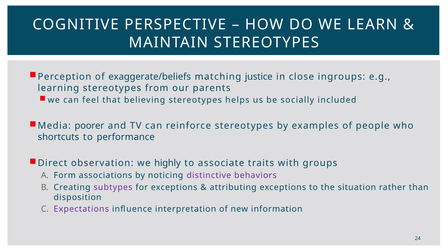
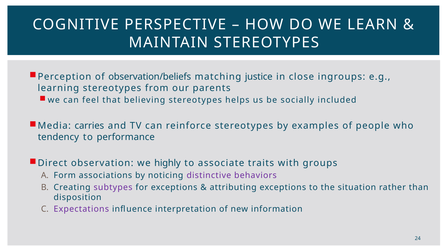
exaggerate/beliefs: exaggerate/beliefs -> observation/beliefs
poorer: poorer -> carries
shortcuts: shortcuts -> tendency
